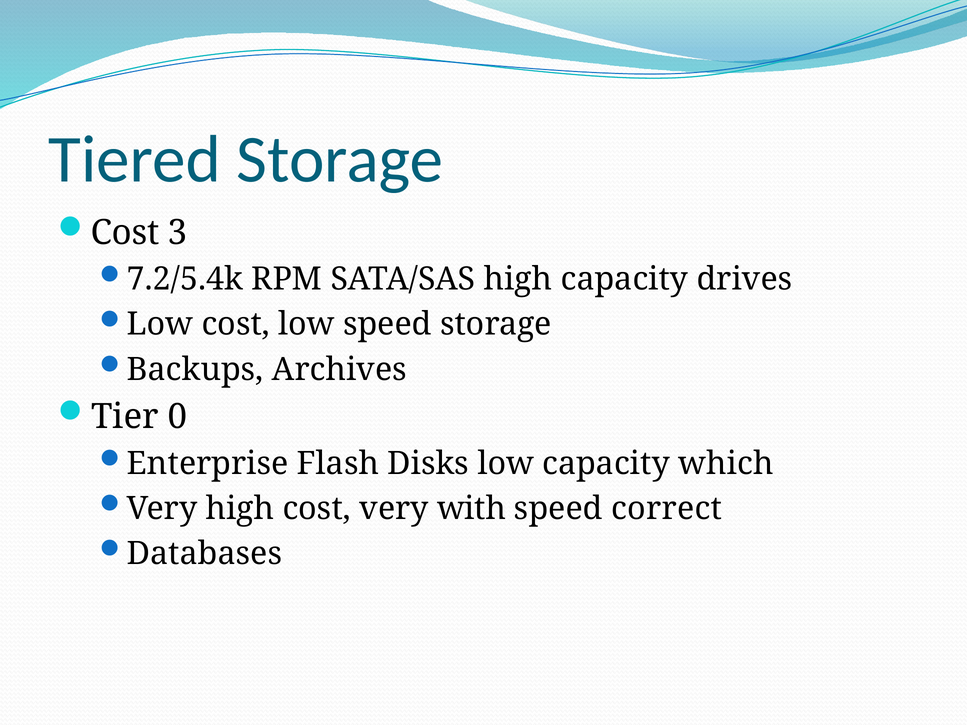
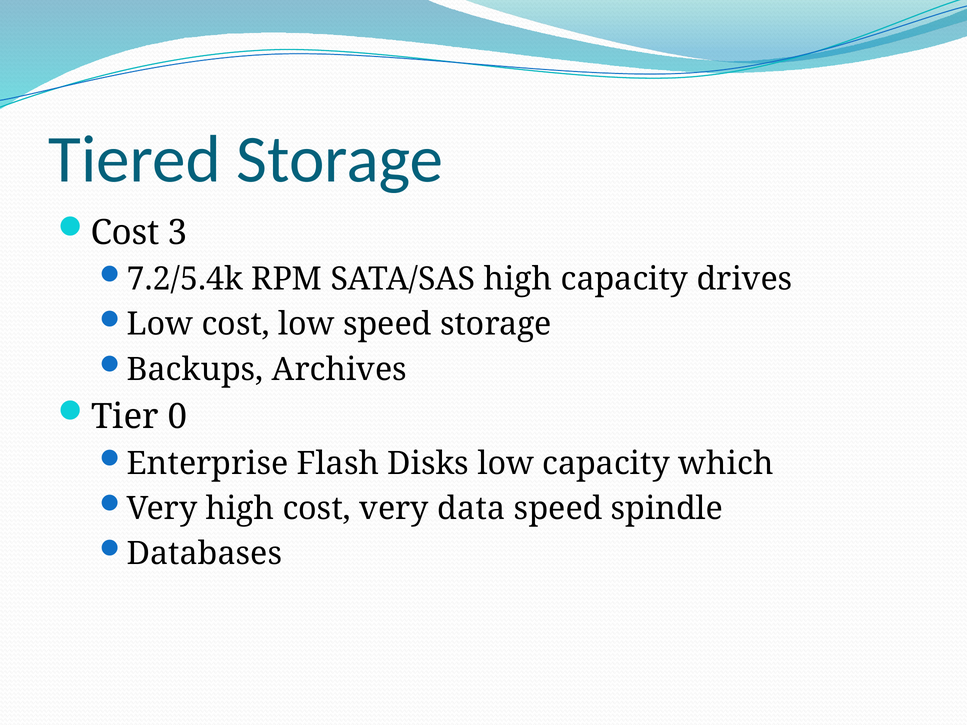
with: with -> data
correct: correct -> spindle
